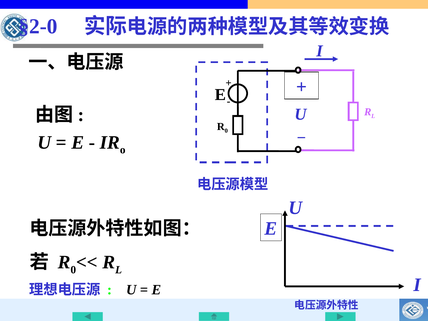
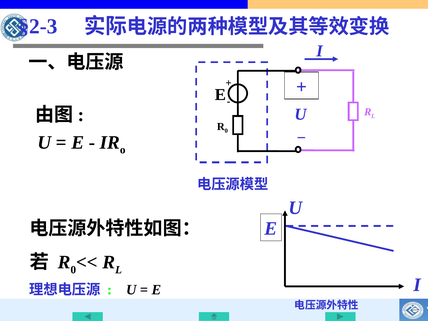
§2-0: §2-0 -> §2-3
